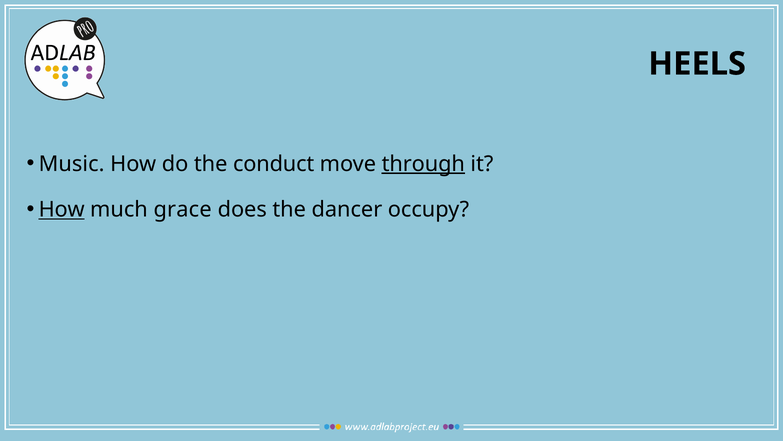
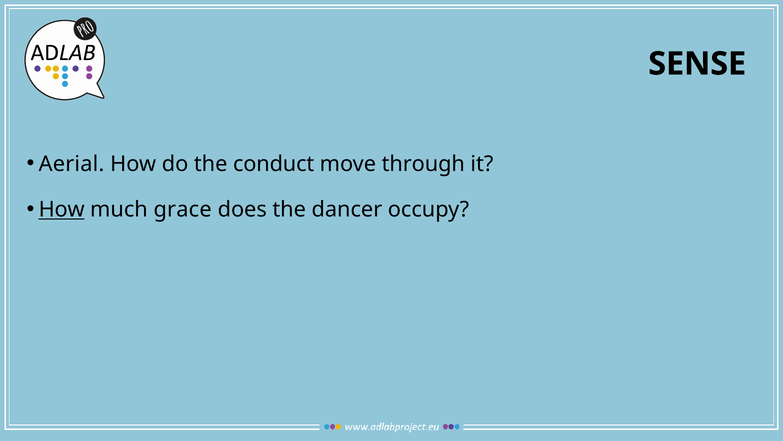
HEELS: HEELS -> SENSE
Music: Music -> Aerial
through underline: present -> none
